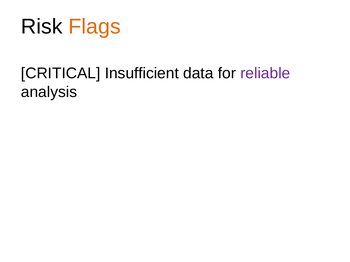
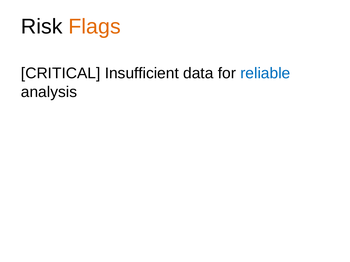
reliable colour: purple -> blue
